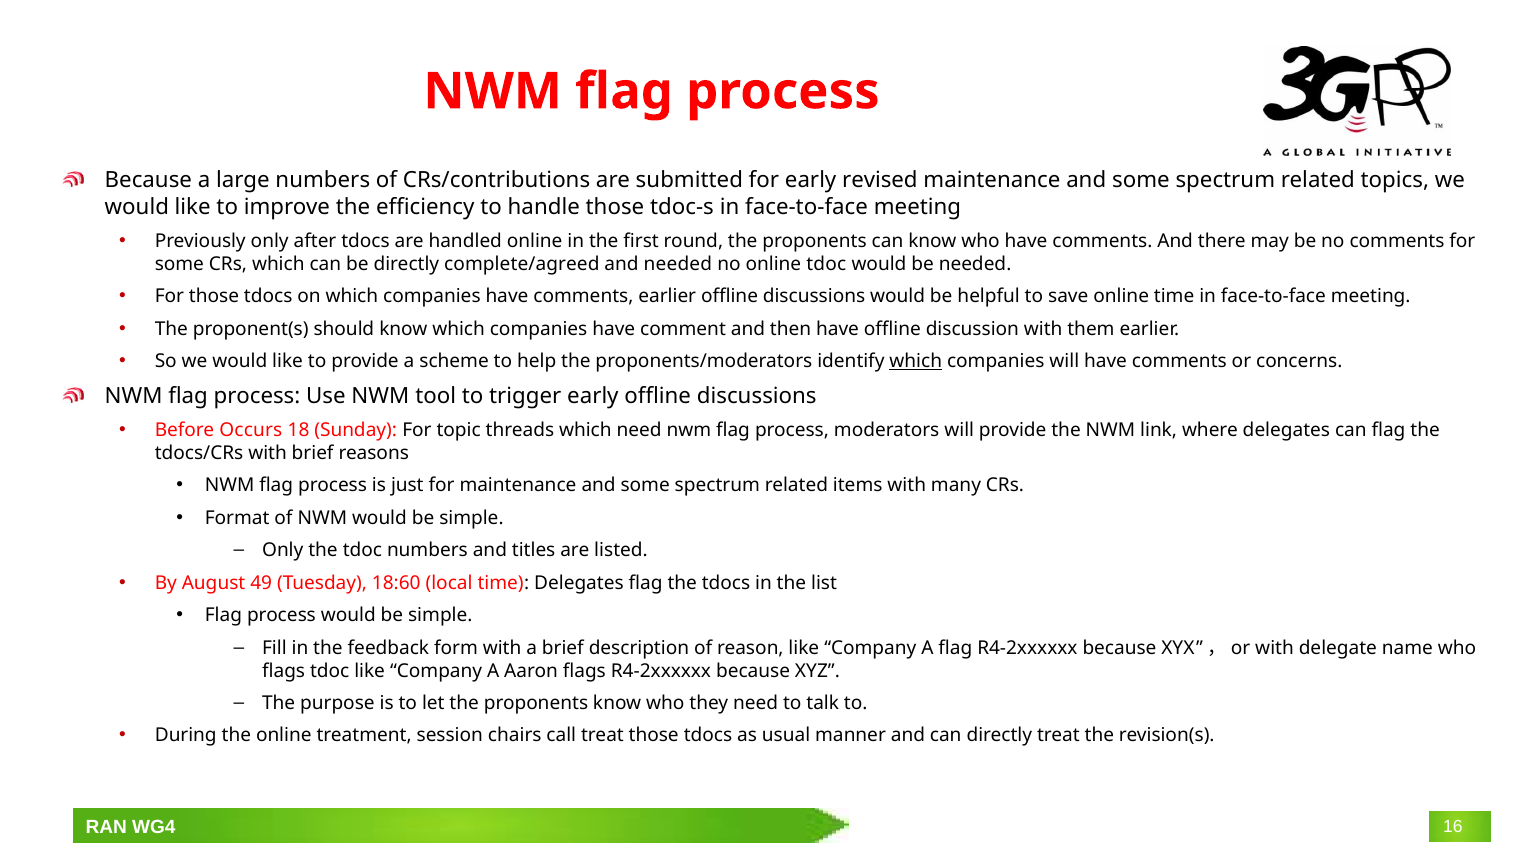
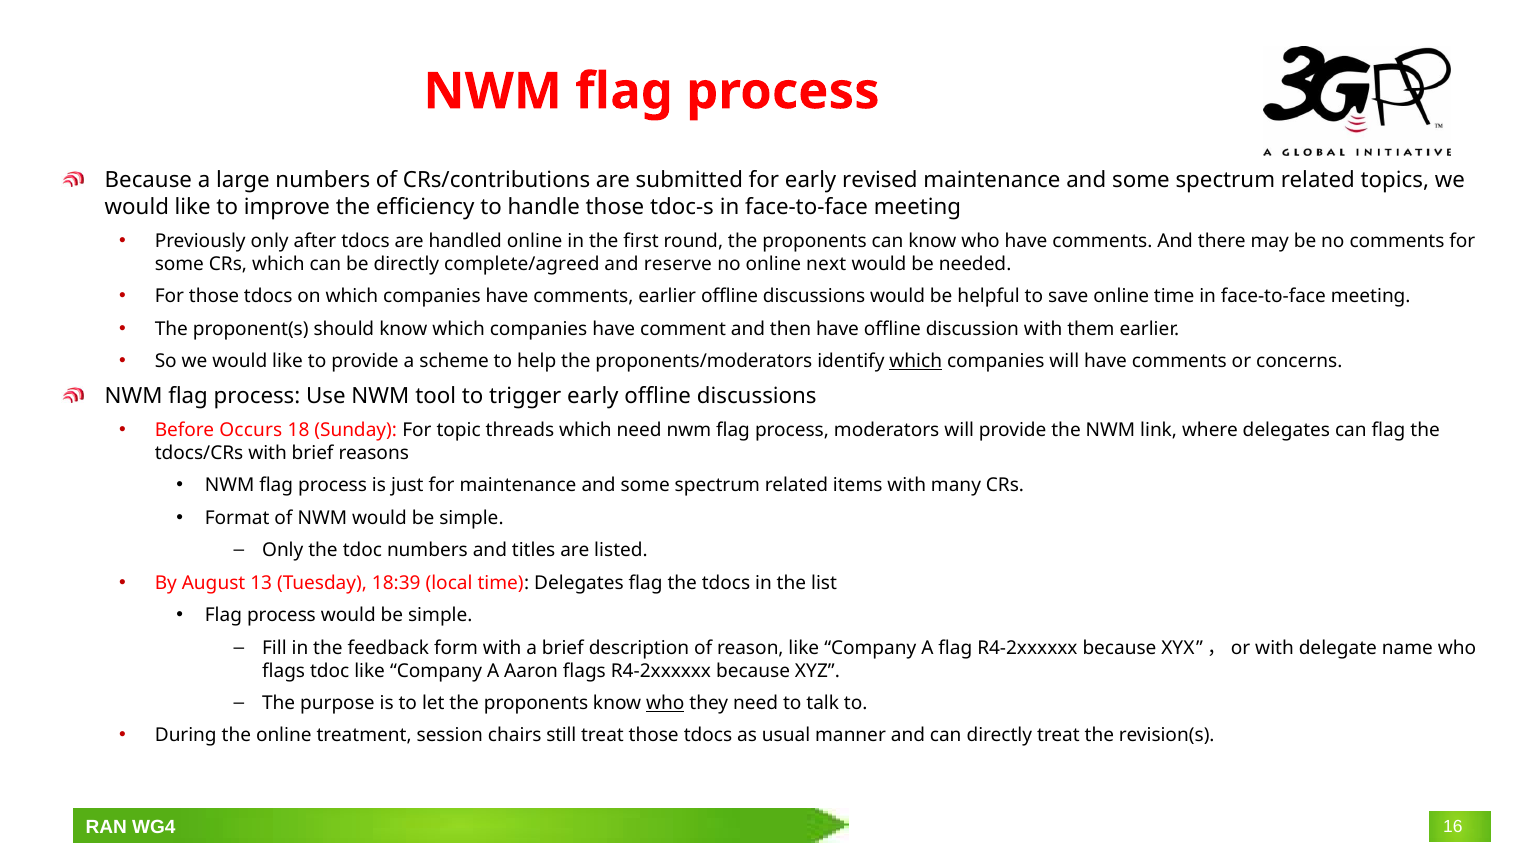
and needed: needed -> reserve
online tdoc: tdoc -> next
49: 49 -> 13
18:60: 18:60 -> 18:39
who at (665, 703) underline: none -> present
call: call -> still
